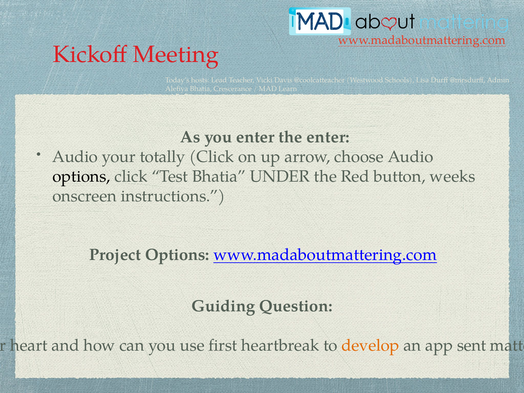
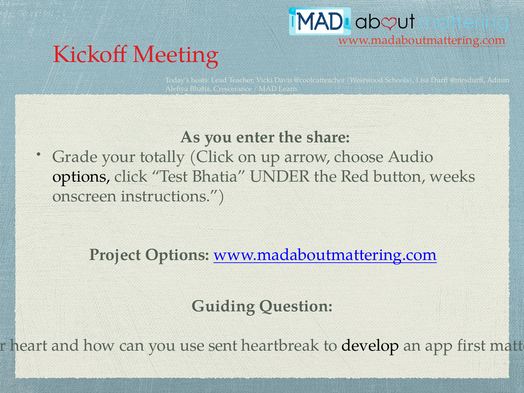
the enter: enter -> share
Audio at (75, 157): Audio -> Grade
first: first -> sent
develop colour: orange -> black
sent: sent -> first
